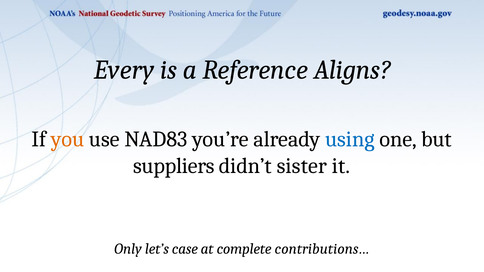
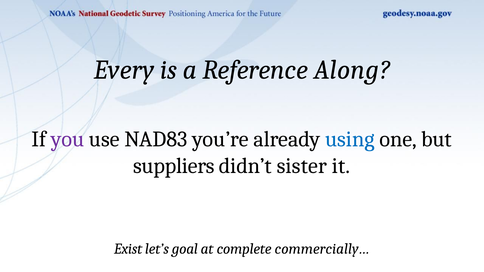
Aligns: Aligns -> Along
you colour: orange -> purple
Only: Only -> Exist
case: case -> goal
contributions…: contributions… -> commercially…
